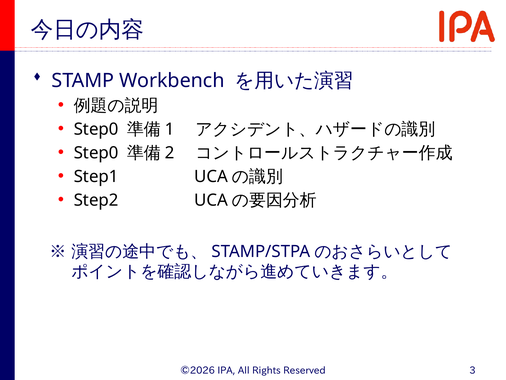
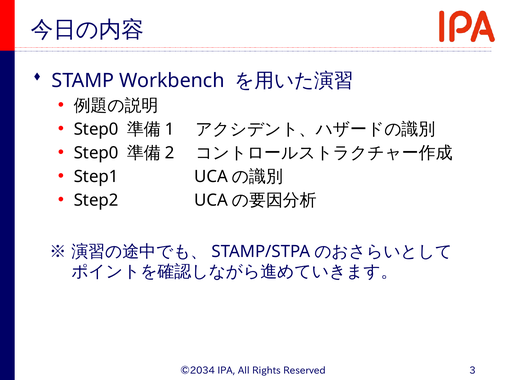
©2026: ©2026 -> ©2034
